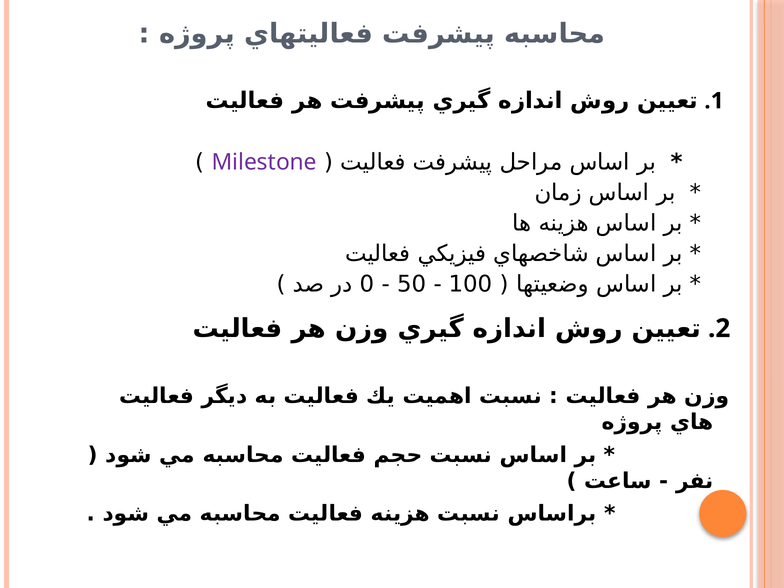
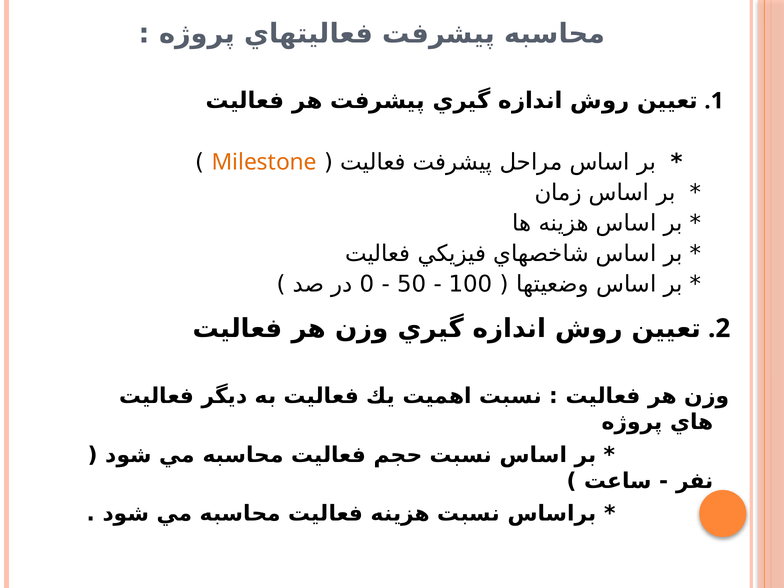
Milestone colour: purple -> orange
